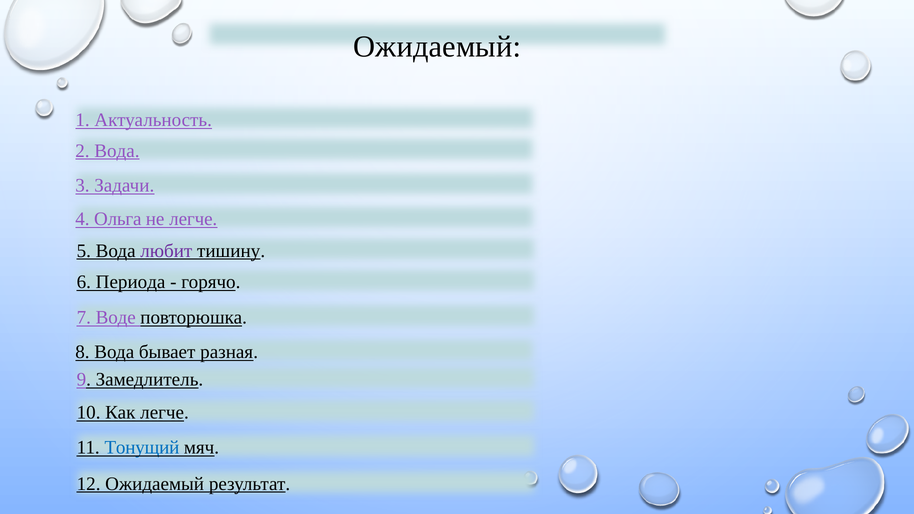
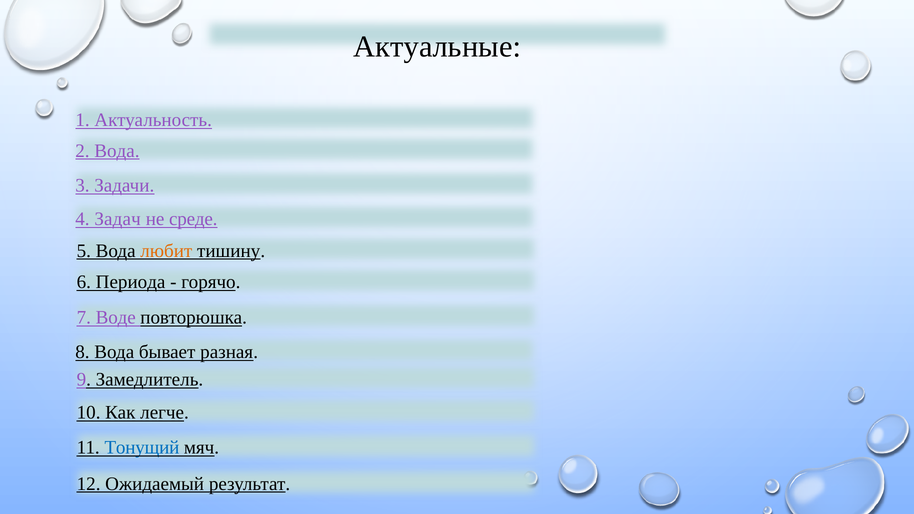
Ожидаемый at (437, 46): Ожидаемый -> Актуальные
Ольга: Ольга -> Задач
не легче: легче -> среде
любит colour: purple -> orange
